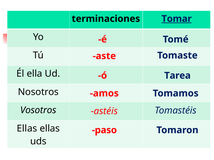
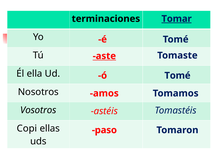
aste underline: none -> present
Tarea at (177, 76): Tarea -> Tomé
Ellas at (27, 129): Ellas -> Copi
